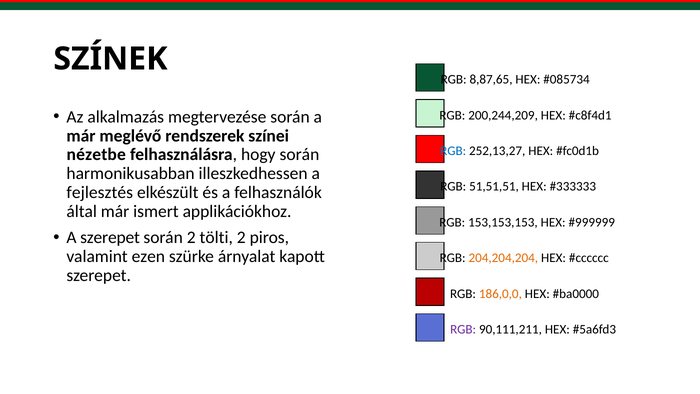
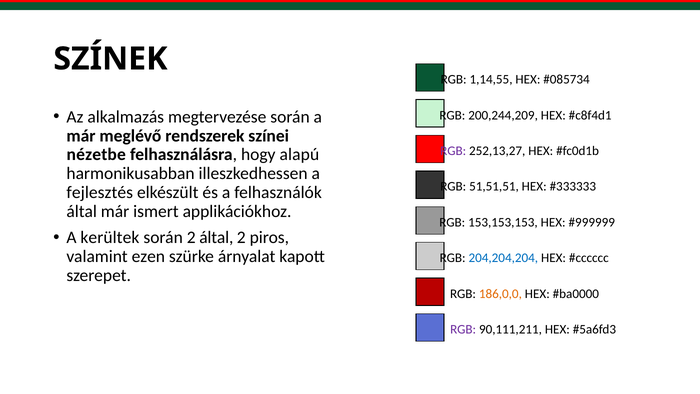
8,87,65: 8,87,65 -> 1,14,55
RGB at (453, 151) colour: blue -> purple
hogy során: során -> alapú
A szerepet: szerepet -> kerültek
2 tölti: tölti -> által
204,204,204 colour: orange -> blue
